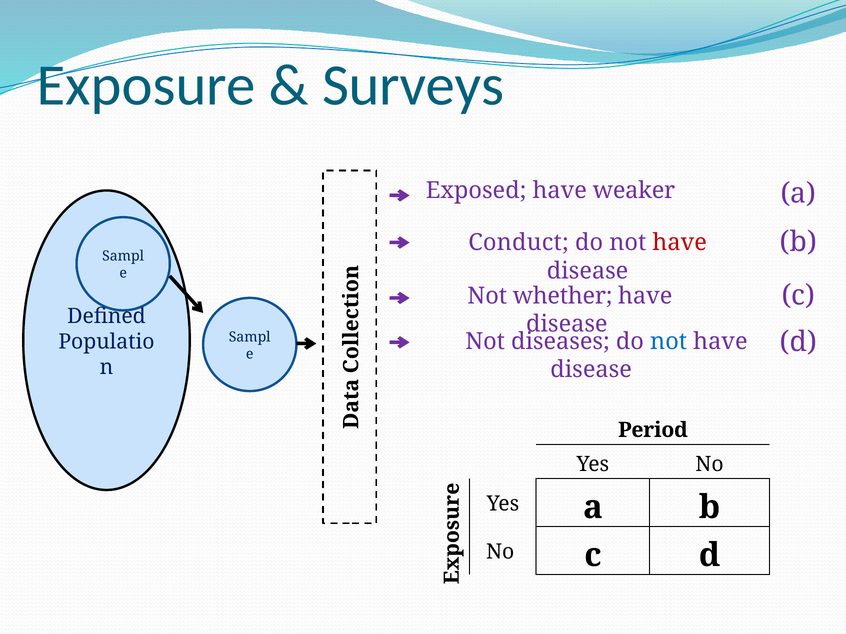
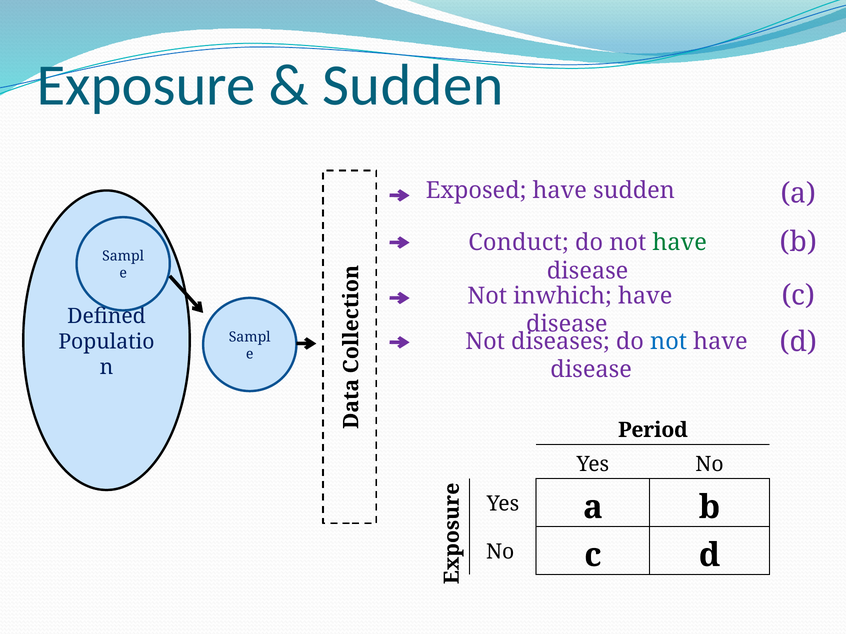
Surveys at (413, 85): Surveys -> Sudden
have weaker: weaker -> sudden
have at (680, 243) colour: red -> green
whether: whether -> inwhich
